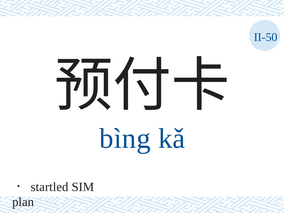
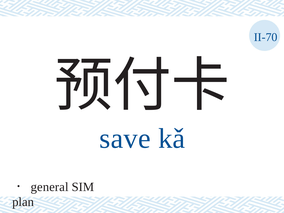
II-50: II-50 -> II-70
bìng: bìng -> save
startled: startled -> general
